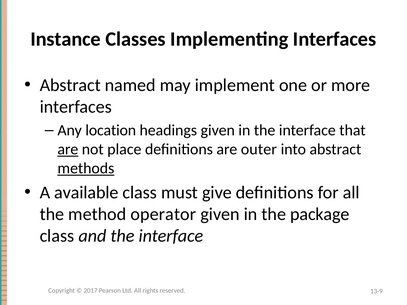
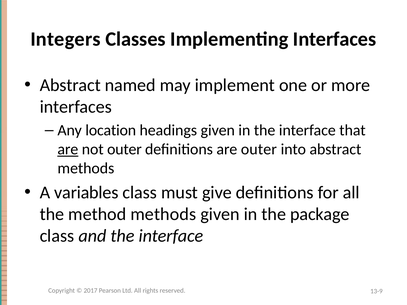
Instance: Instance -> Integers
not place: place -> outer
methods at (86, 168) underline: present -> none
available: available -> variables
method operator: operator -> methods
